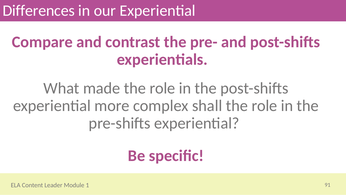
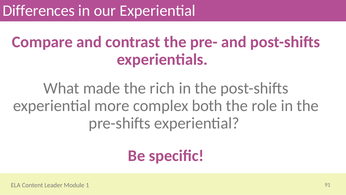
made the role: role -> rich
shall: shall -> both
